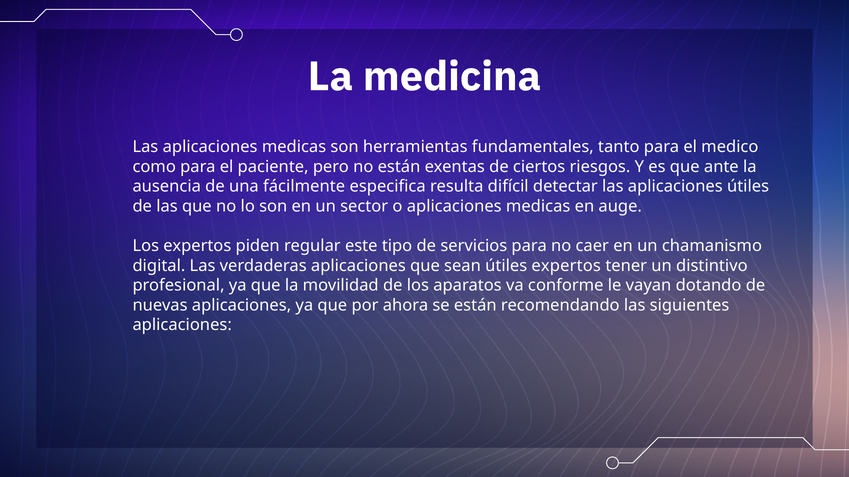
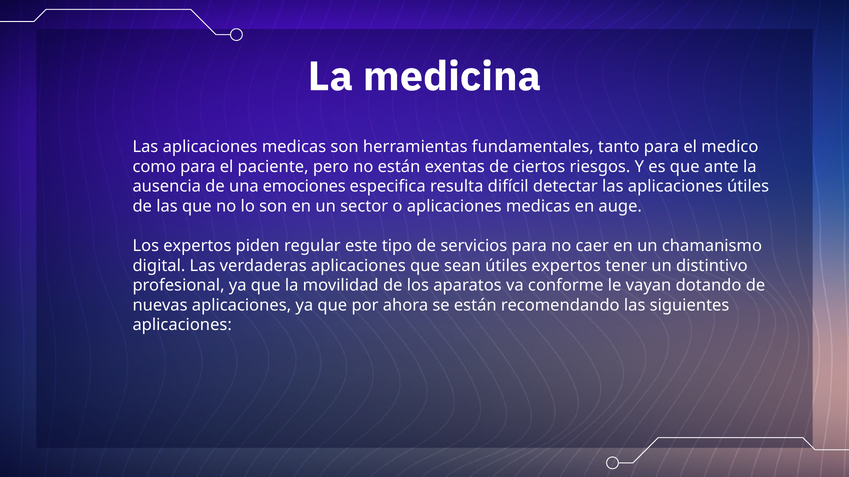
fácilmente: fácilmente -> emociones
